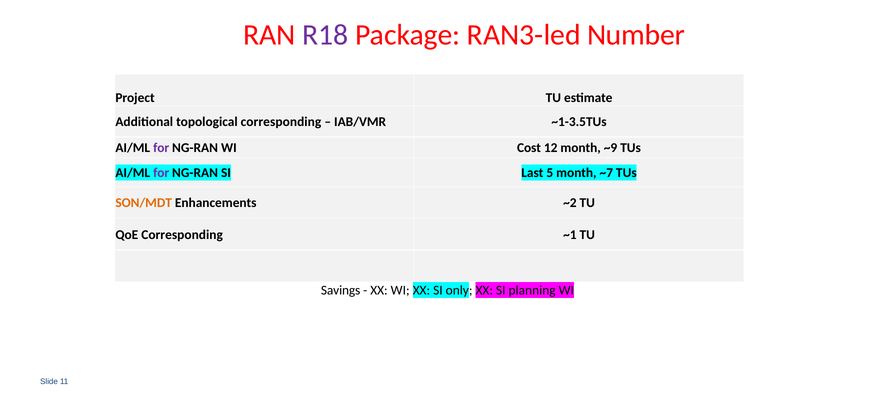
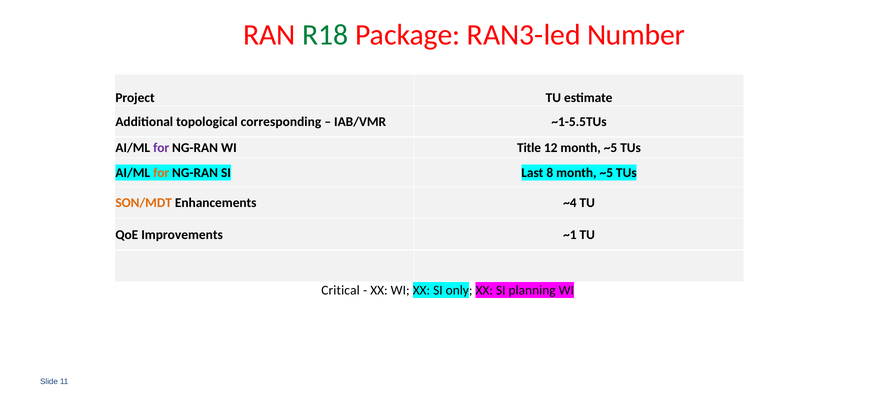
R18 colour: purple -> green
~1-3.5TUs: ~1-3.5TUs -> ~1-5.5TUs
Cost: Cost -> Title
12 month ~9: ~9 -> ~5
for at (161, 172) colour: purple -> orange
5: 5 -> 8
~7 at (606, 172): ~7 -> ~5
~2: ~2 -> ~4
QoE Corresponding: Corresponding -> Improvements
Savings: Savings -> Critical
